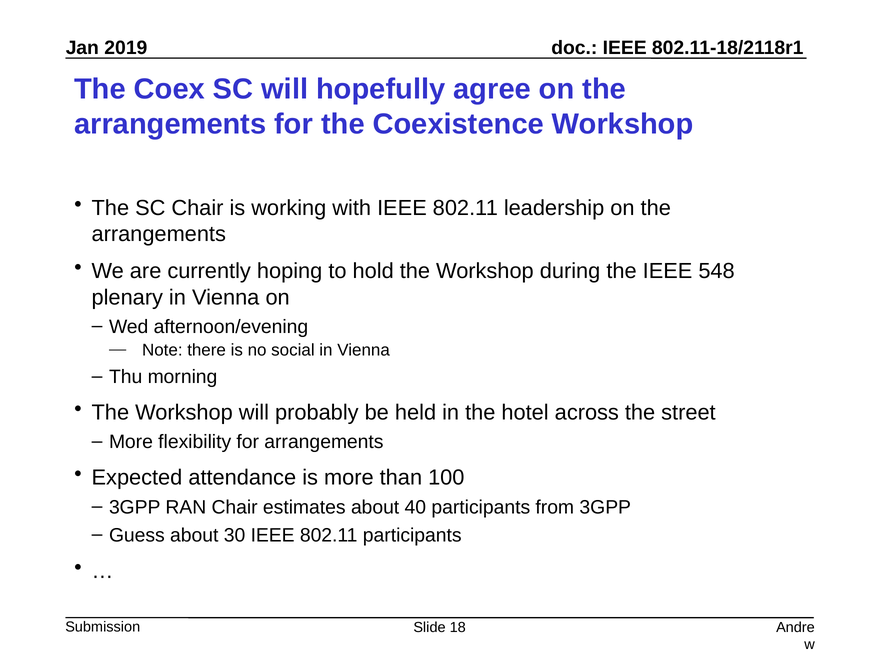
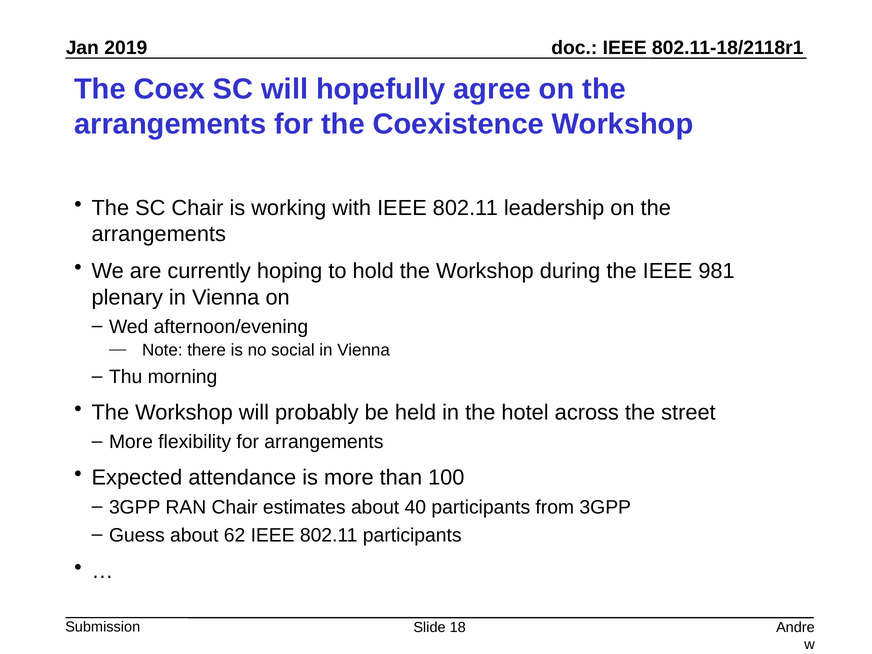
548: 548 -> 981
30: 30 -> 62
